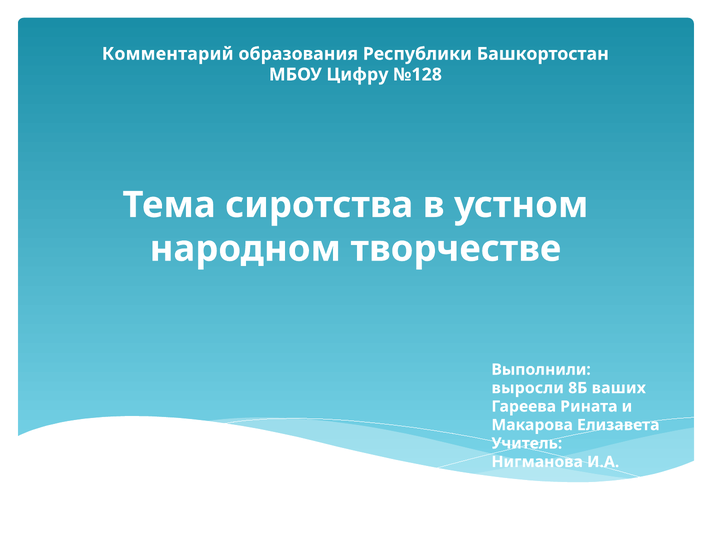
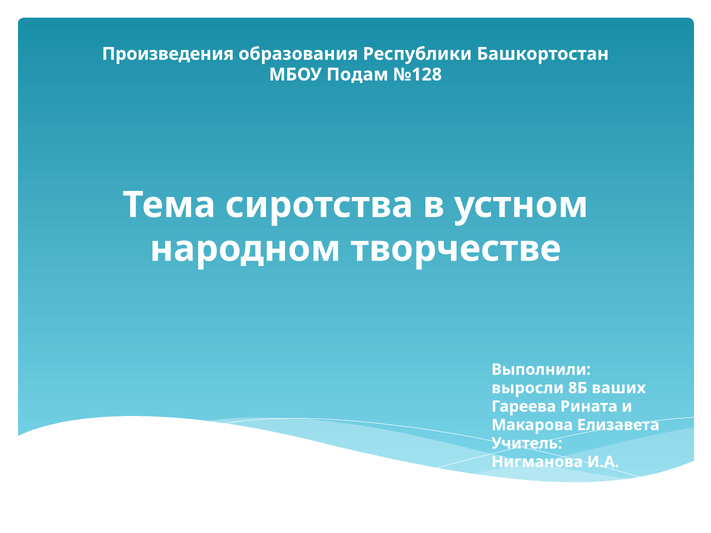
Комментарий: Комментарий -> Произведения
Цифру: Цифру -> Подам
